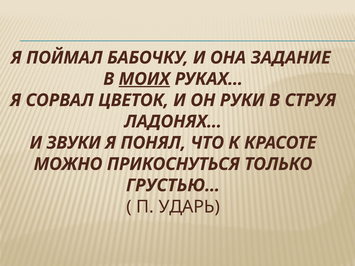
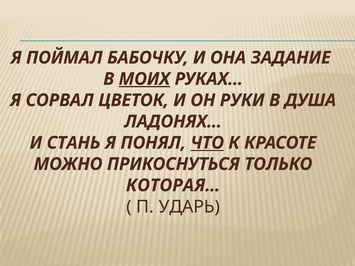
СТРУЯ: СТРУЯ -> ДУША
ЗВУКИ: ЗВУКИ -> СТАНЬ
ЧТО underline: none -> present
ГРУСТЬЮ…: ГРУСТЬЮ… -> КОТОРАЯ…
